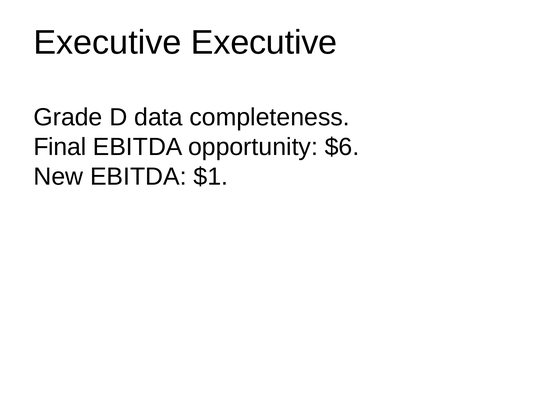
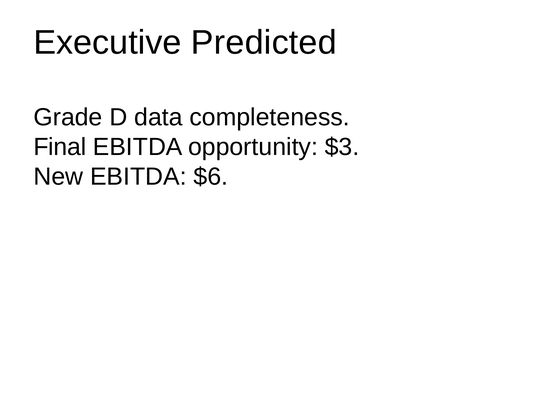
Executive Executive: Executive -> Predicted
$6: $6 -> $3
$1: $1 -> $6
